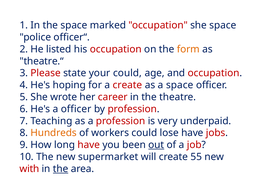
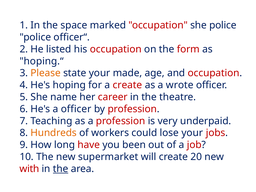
she space: space -> police
form colour: orange -> red
theatre.“: theatre.“ -> hoping.“
Please colour: red -> orange
your could: could -> made
a space: space -> wrote
wrote: wrote -> name
lose have: have -> your
out underline: present -> none
55: 55 -> 20
